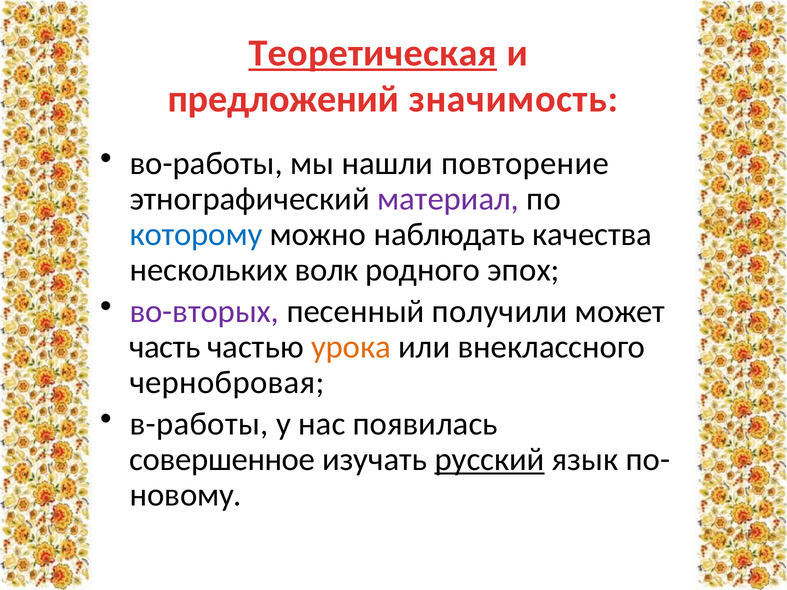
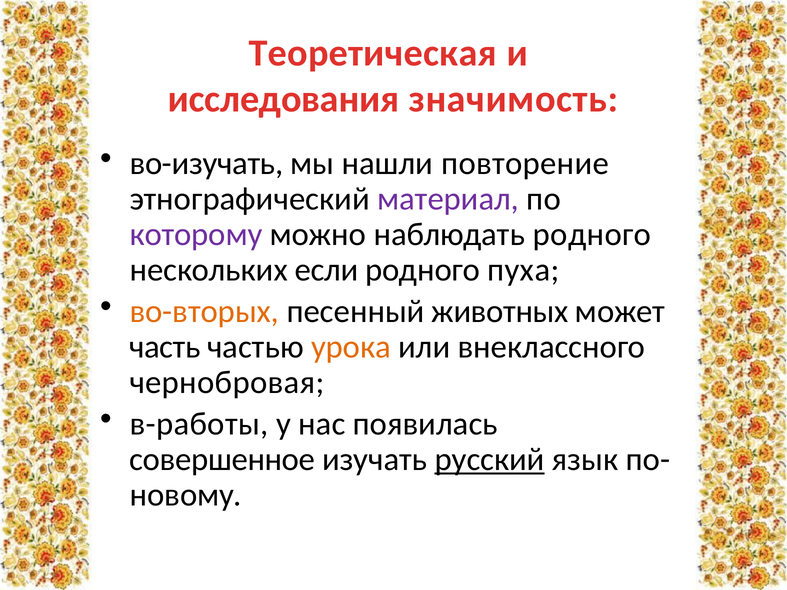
Теоретическая underline: present -> none
предложений: предложений -> исследования
во-работы: во-работы -> во-изучать
которому colour: blue -> purple
наблюдать качества: качества -> родного
волк: волк -> если
эпох: эпох -> пуха
во-вторых colour: purple -> orange
получили: получили -> животных
